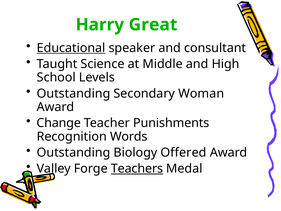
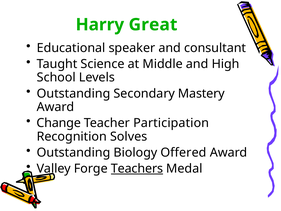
Educational underline: present -> none
Woman: Woman -> Mastery
Punishments: Punishments -> Participation
Words: Words -> Solves
